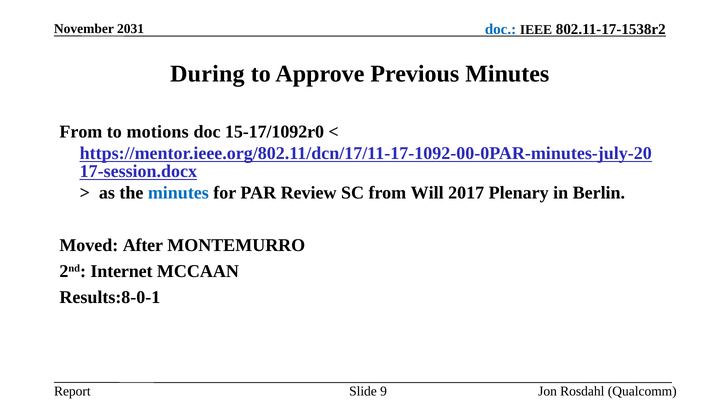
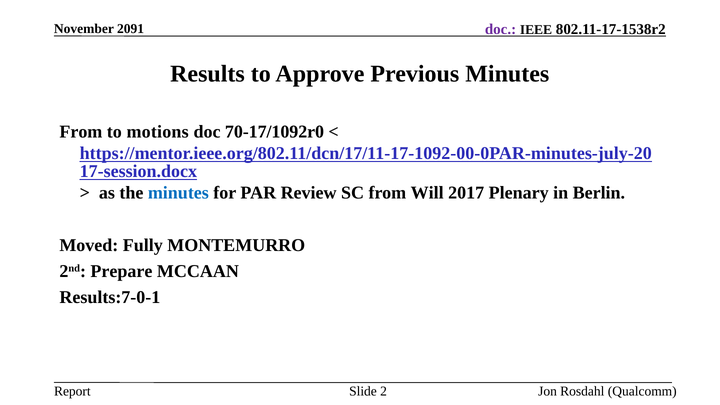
doc at (501, 29) colour: blue -> purple
2031: 2031 -> 2091
During: During -> Results
15-17/1092r0: 15-17/1092r0 -> 70-17/1092r0
After: After -> Fully
Internet: Internet -> Prepare
Results:8-0-1: Results:8-0-1 -> Results:7-0-1
9: 9 -> 2
